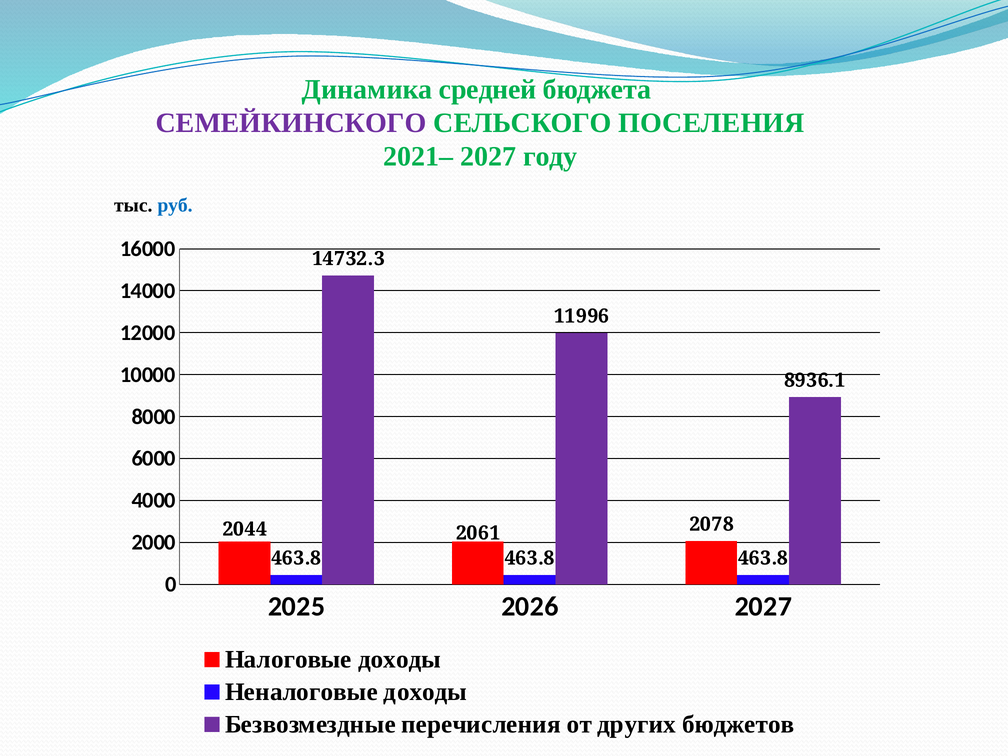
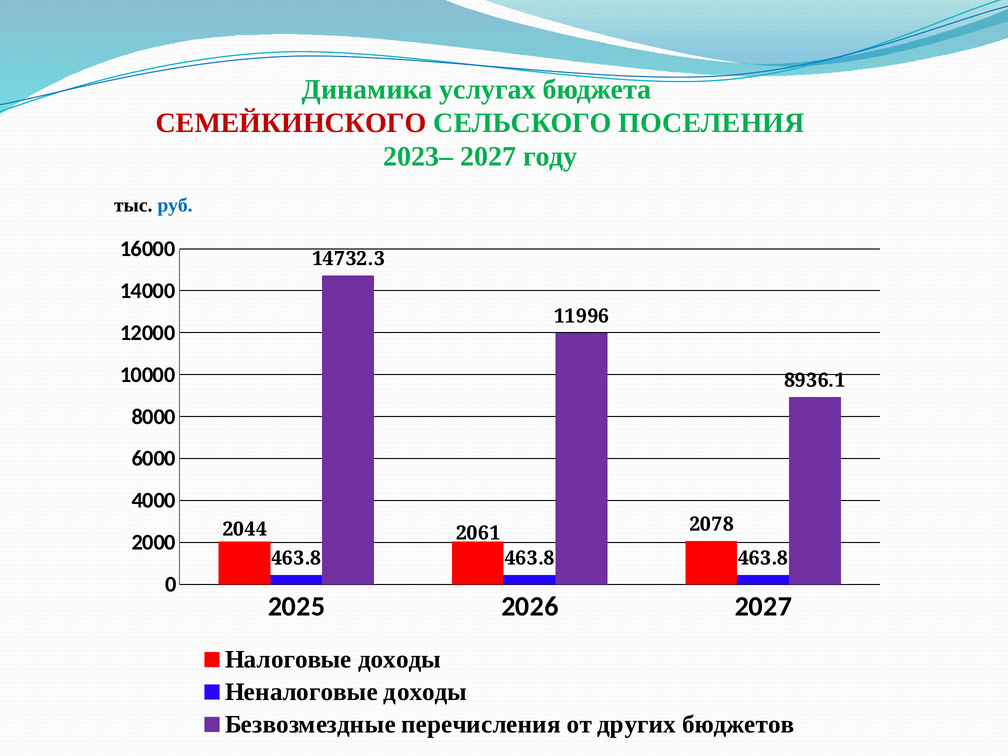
средней: средней -> услугах
СЕМЕЙКИНСКОГО colour: purple -> red
2021–: 2021– -> 2023–
